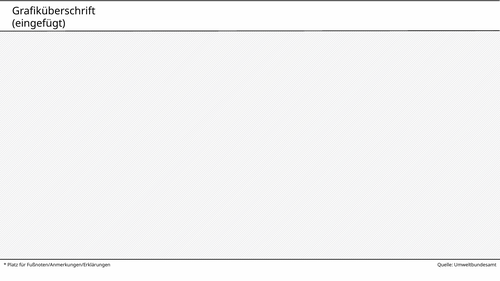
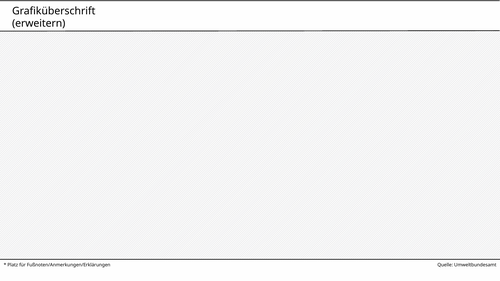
eingefügt: eingefügt -> erweitern
